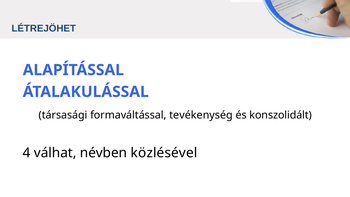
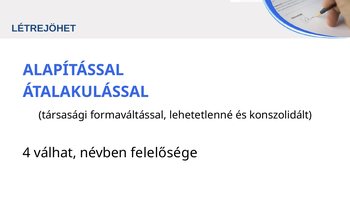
tevékenység: tevékenység -> lehetetlenné
közlésével: közlésével -> felelősége
